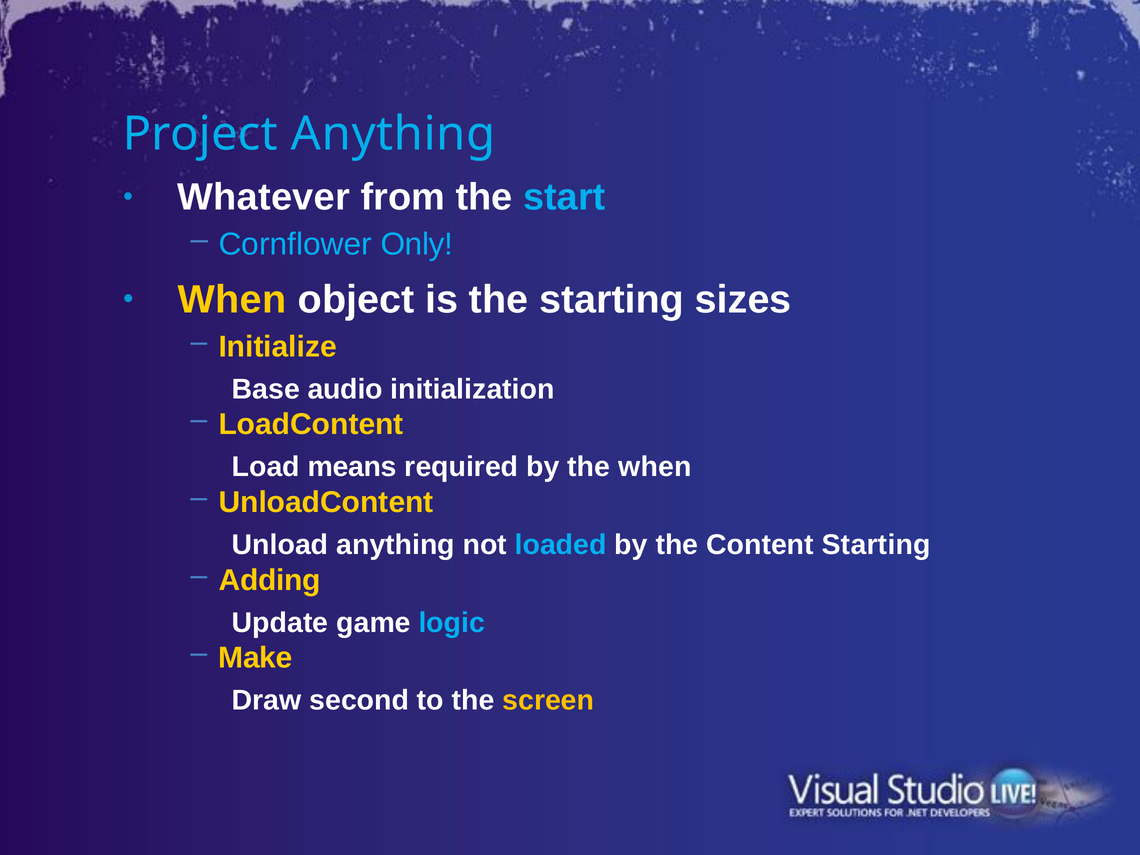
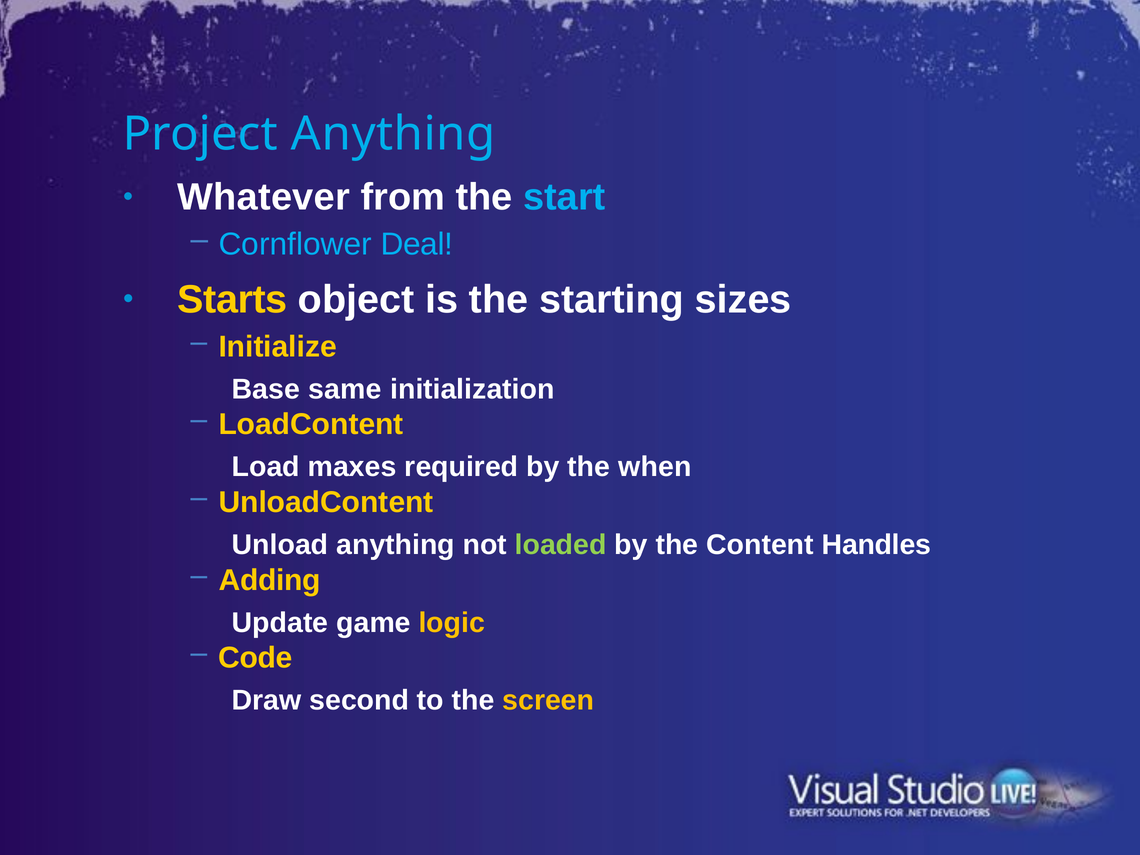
Only: Only -> Deal
When at (232, 300): When -> Starts
audio: audio -> same
means: means -> maxes
loaded colour: light blue -> light green
Content Starting: Starting -> Handles
logic colour: light blue -> yellow
Make: Make -> Code
